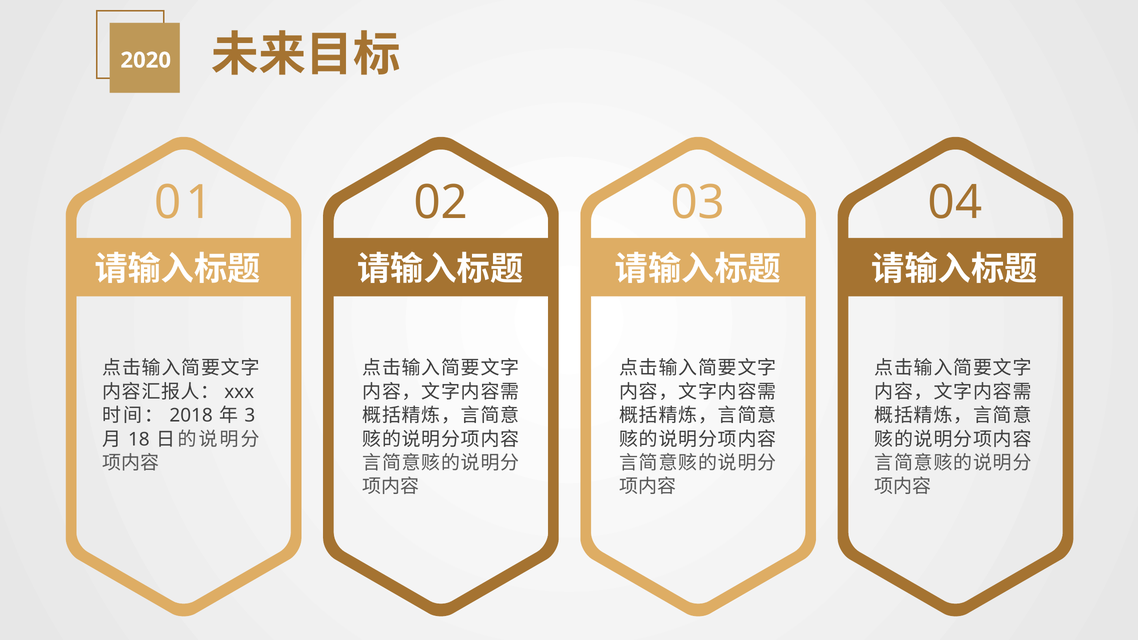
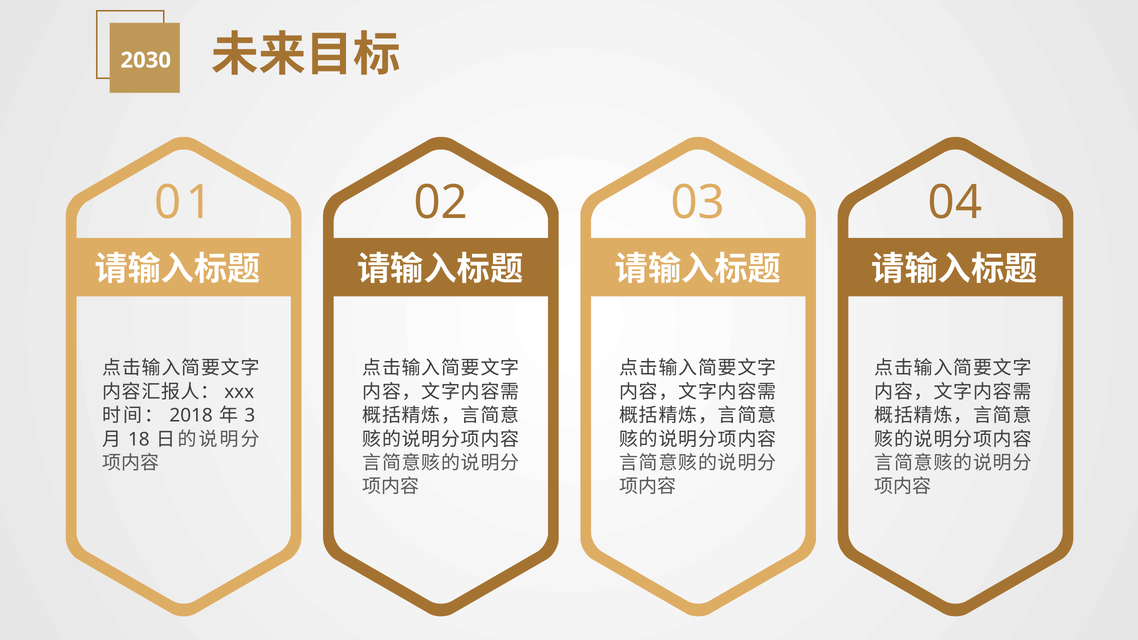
2020: 2020 -> 2030
